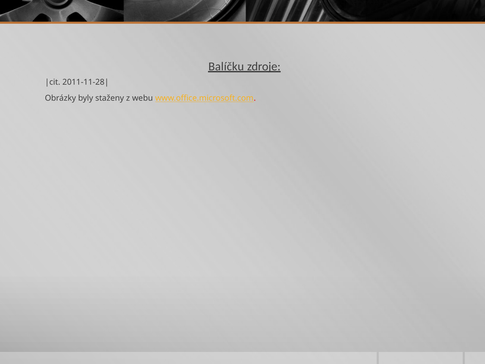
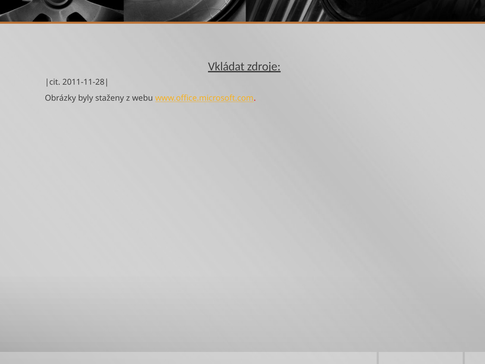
Balíčku: Balíčku -> Vkládat
